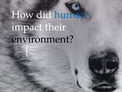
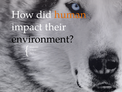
human colour: blue -> orange
